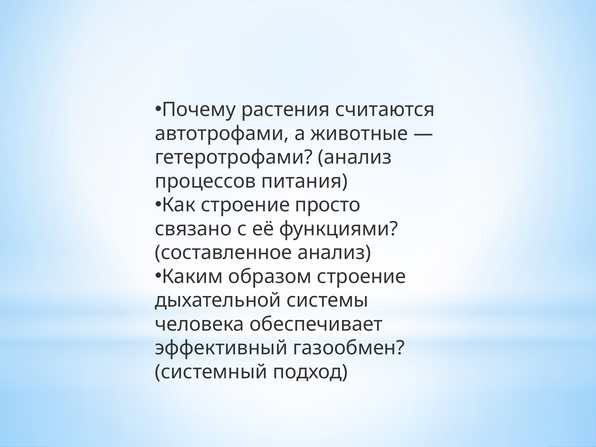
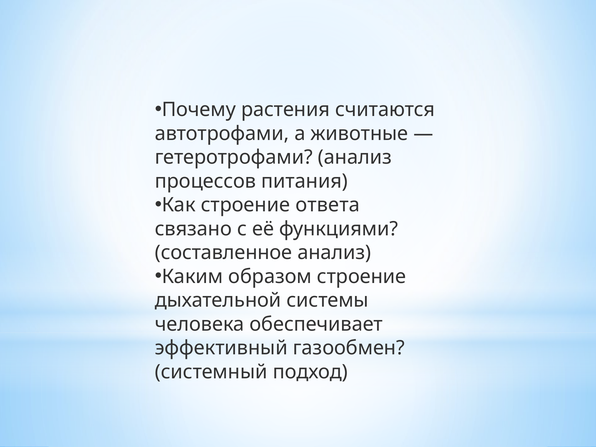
просто: просто -> ответа
